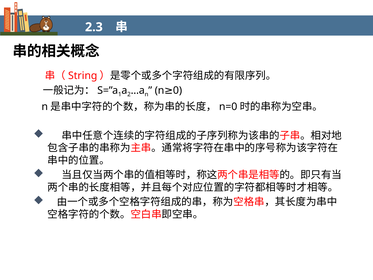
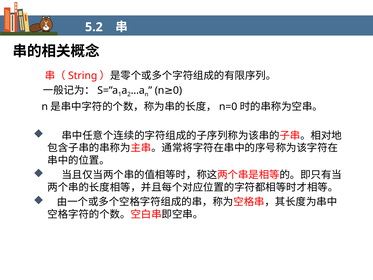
2.3: 2.3 -> 5.2
